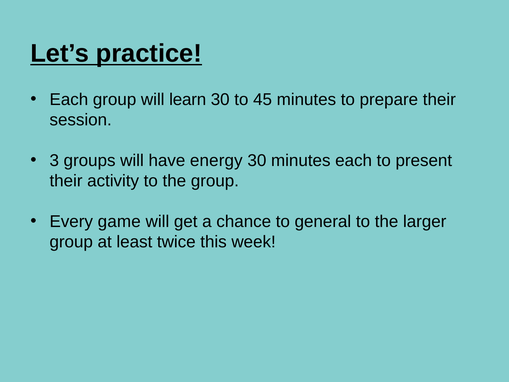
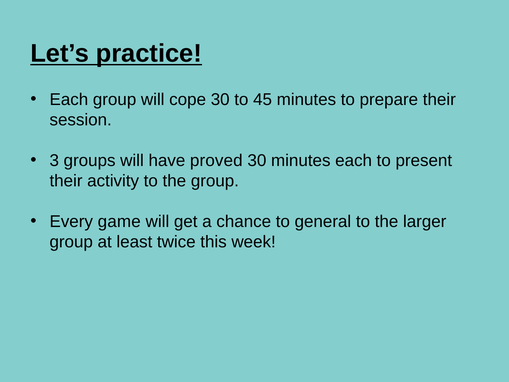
learn: learn -> cope
energy: energy -> proved
